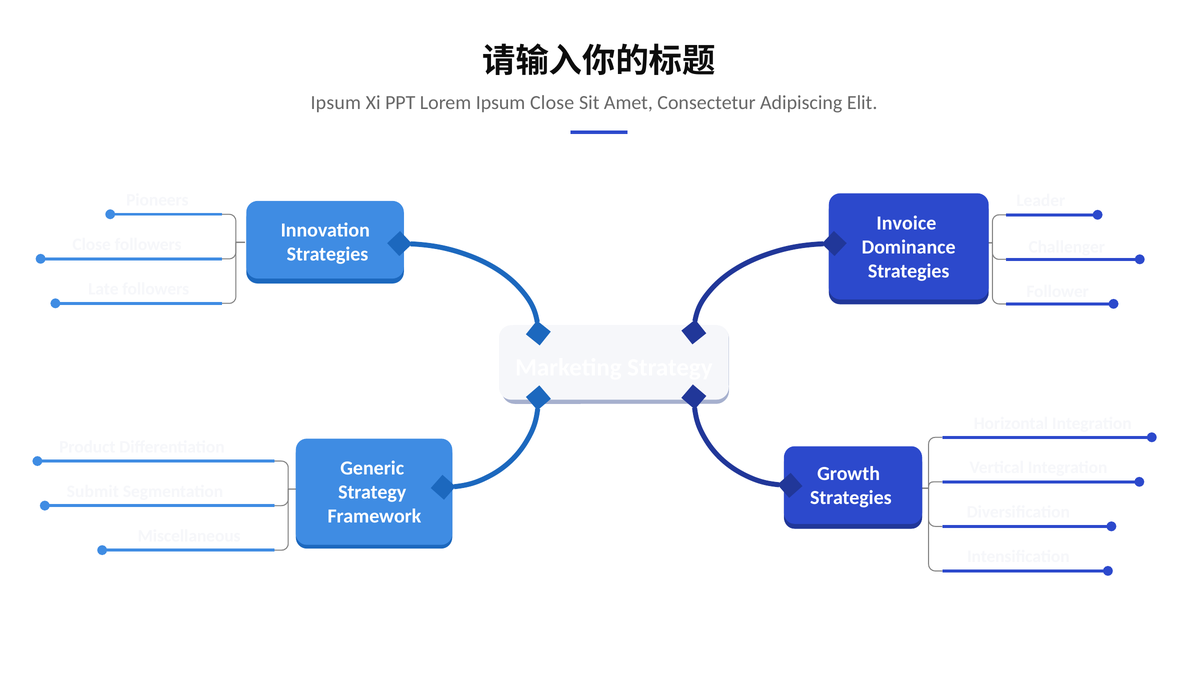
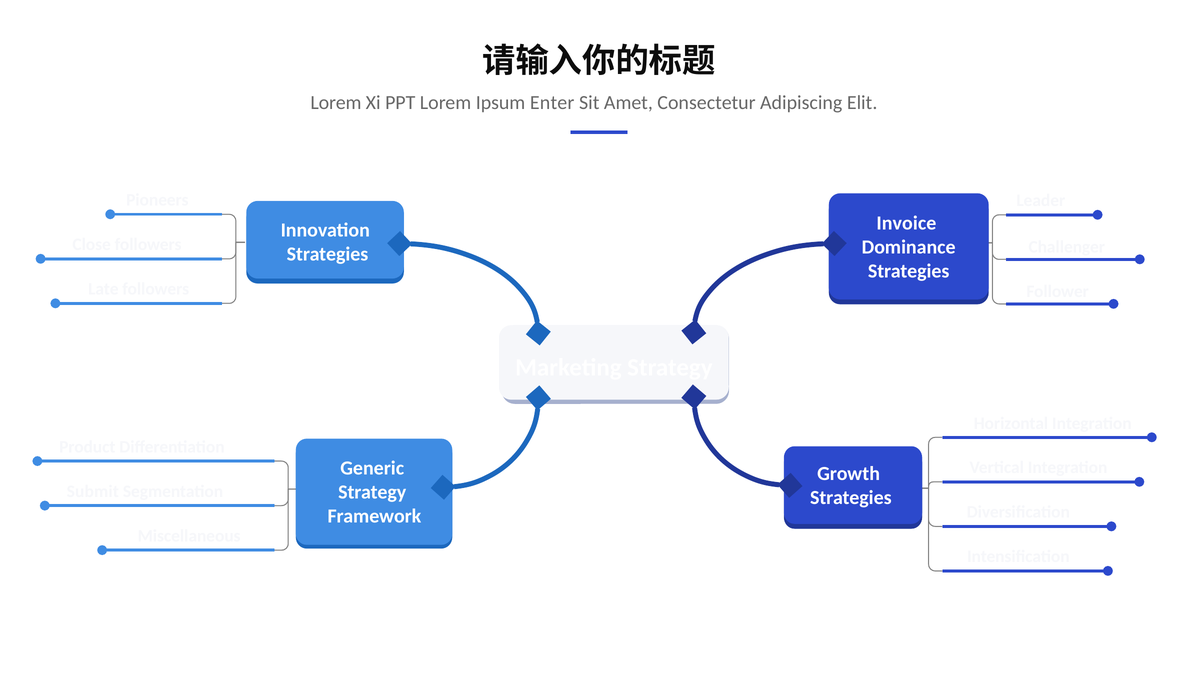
Ipsum at (336, 102): Ipsum -> Lorem
Ipsum Close: Close -> Enter
